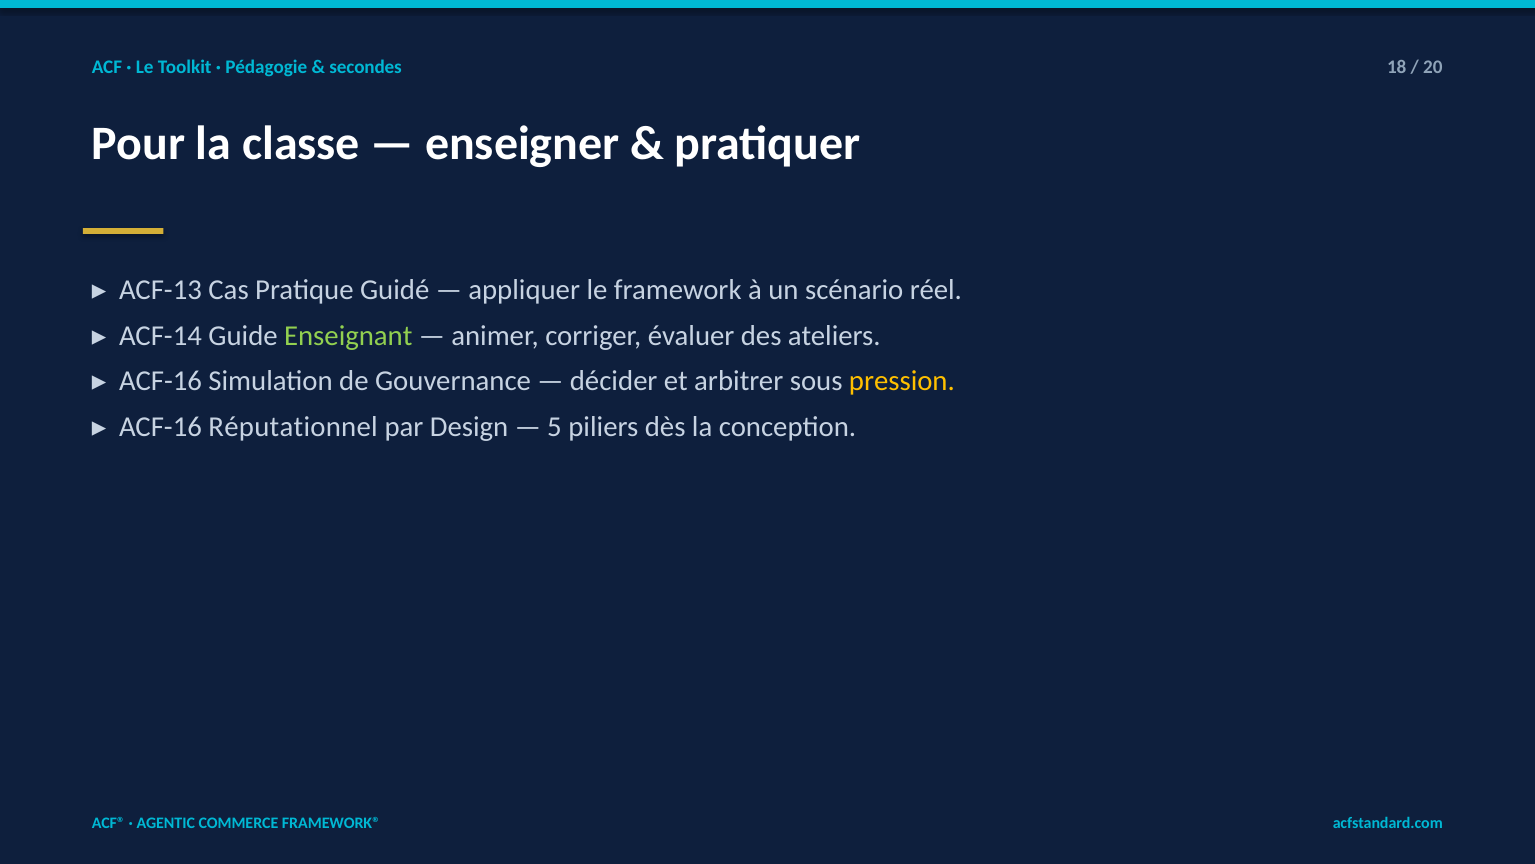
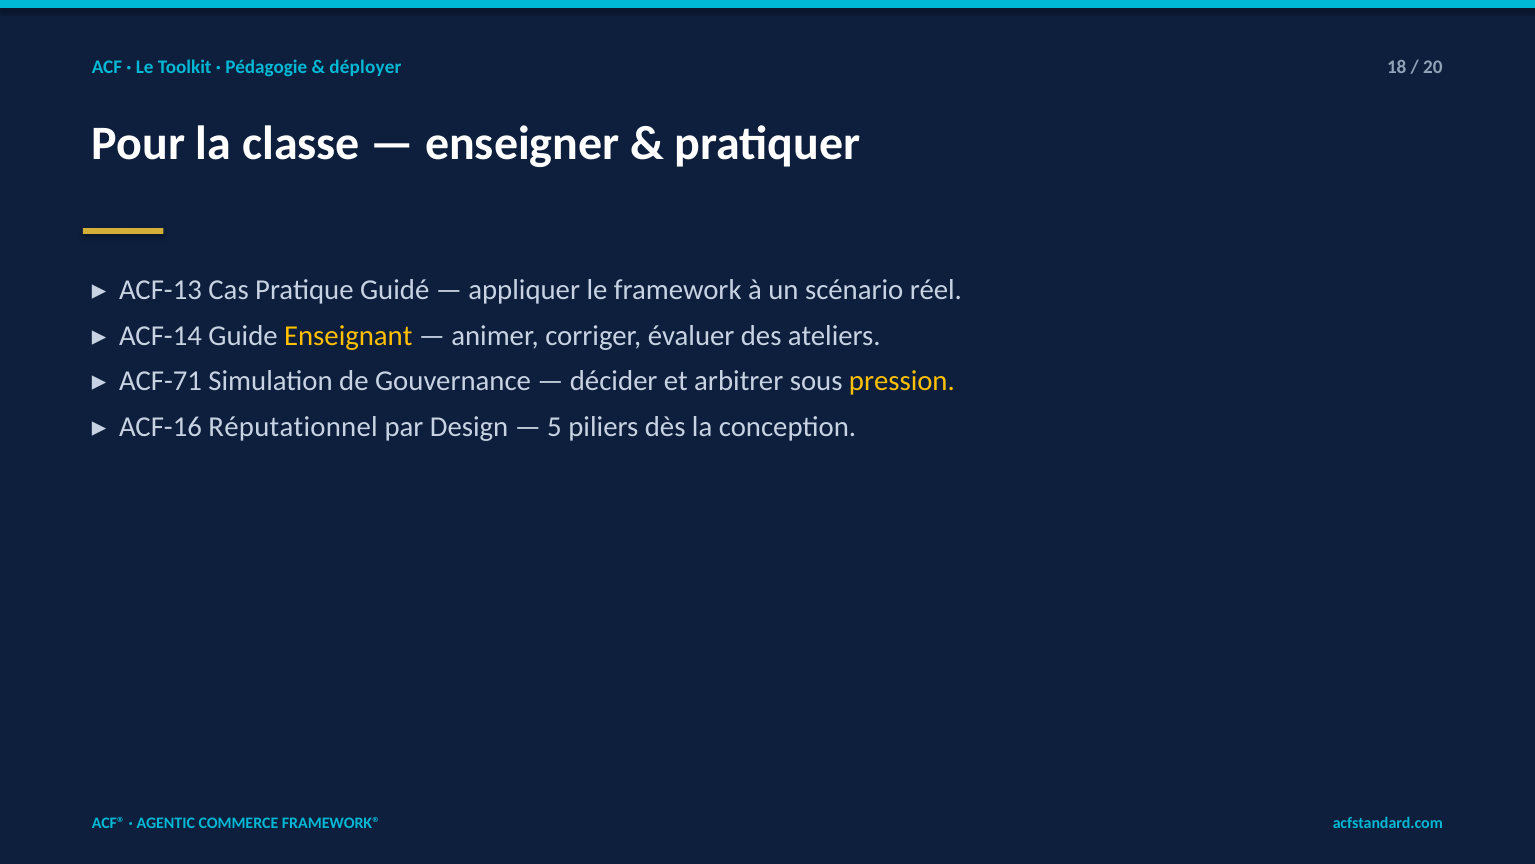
secondes: secondes -> déployer
Enseignant colour: light green -> yellow
ACF-16 at (161, 381): ACF-16 -> ACF-71
